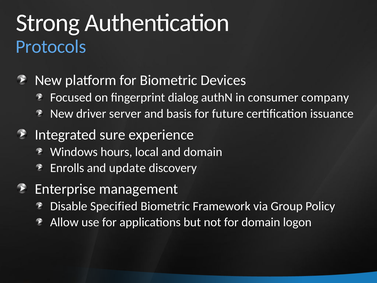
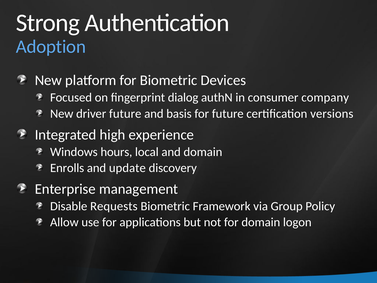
Protocols: Protocols -> Adoption
driver server: server -> future
issuance: issuance -> versions
sure: sure -> high
Specified: Specified -> Requests
